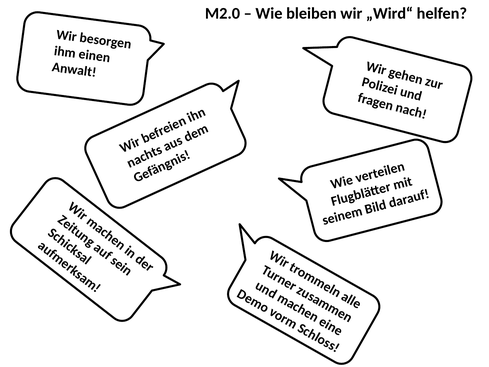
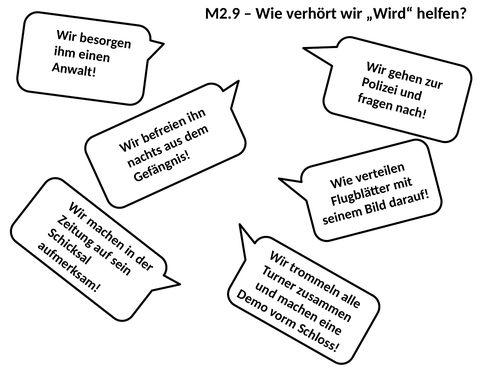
M2.0: M2.0 -> M2.9
bleiben: bleiben -> verhört
